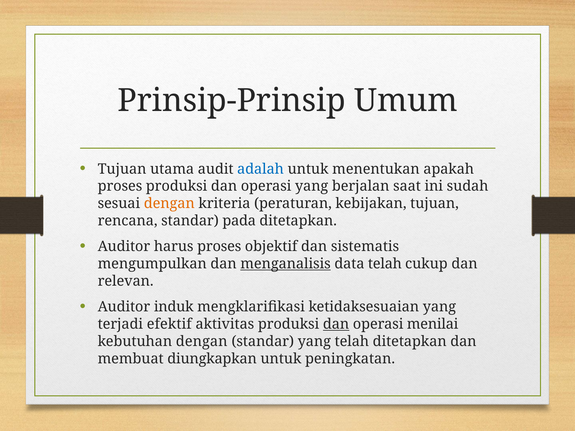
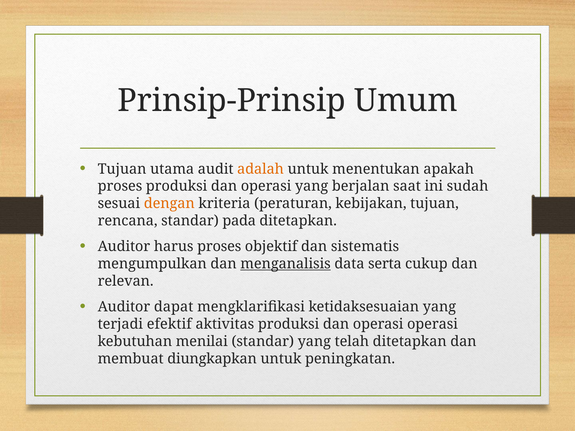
adalah colour: blue -> orange
data telah: telah -> serta
induk: induk -> dapat
dan at (336, 324) underline: present -> none
operasi menilai: menilai -> operasi
kebutuhan dengan: dengan -> menilai
